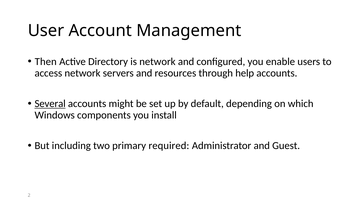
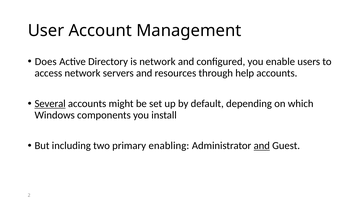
Then: Then -> Does
required: required -> enabling
and at (262, 146) underline: none -> present
